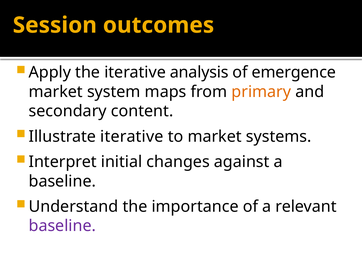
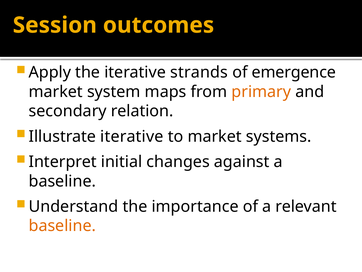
analysis: analysis -> strands
content: content -> relation
baseline at (62, 226) colour: purple -> orange
